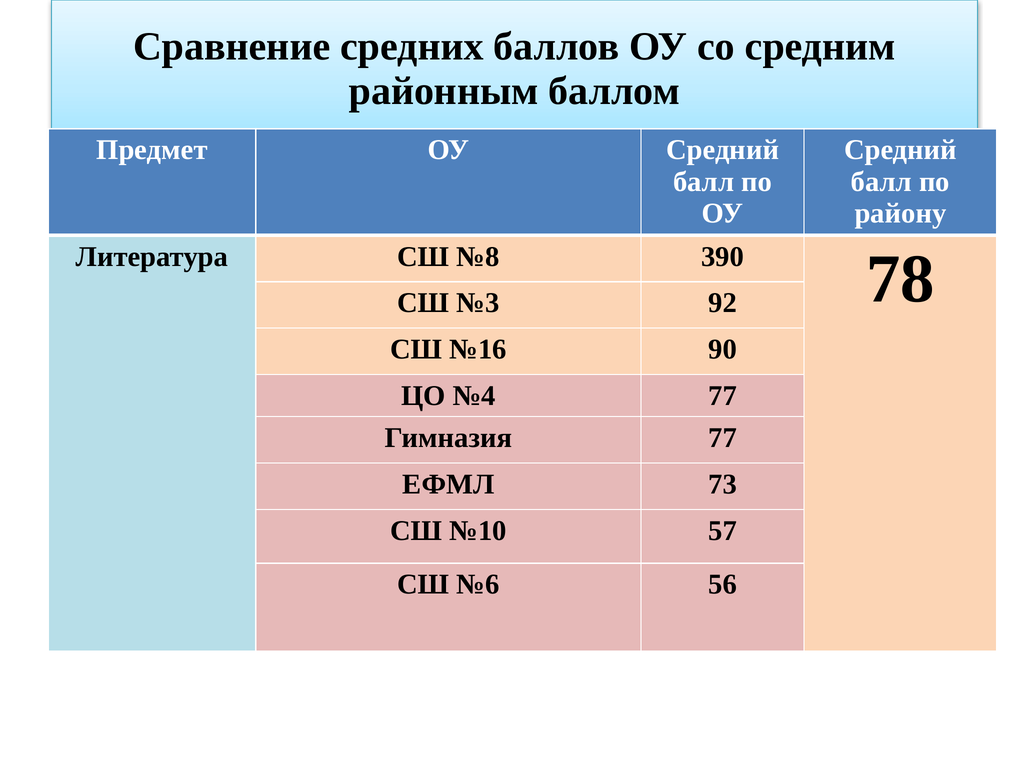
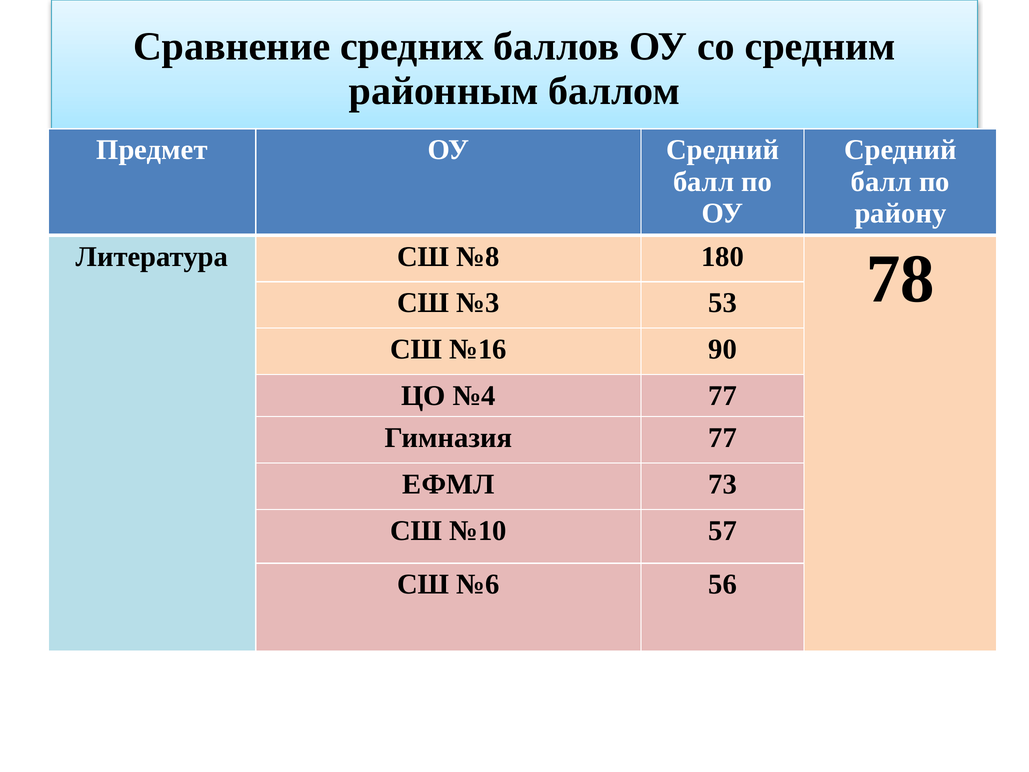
390: 390 -> 180
92: 92 -> 53
